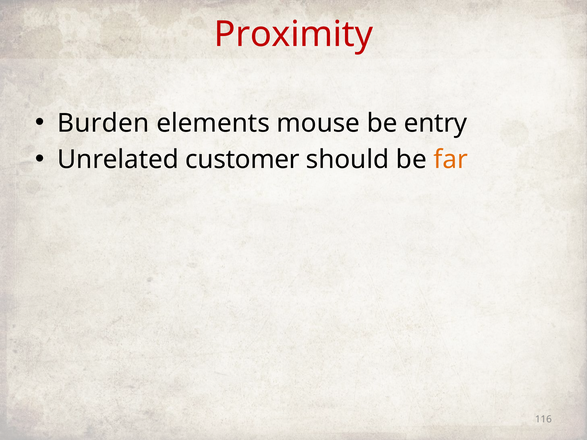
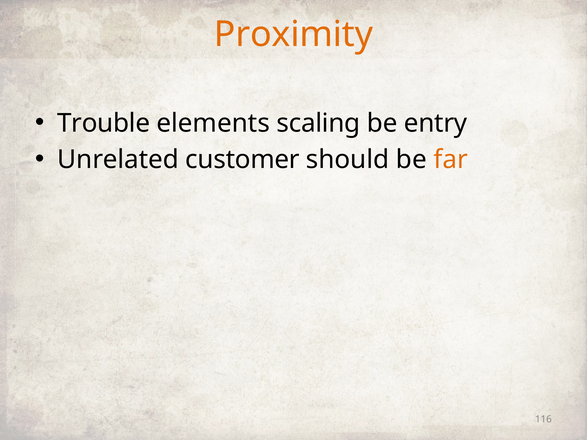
Proximity colour: red -> orange
Burden: Burden -> Trouble
mouse: mouse -> scaling
